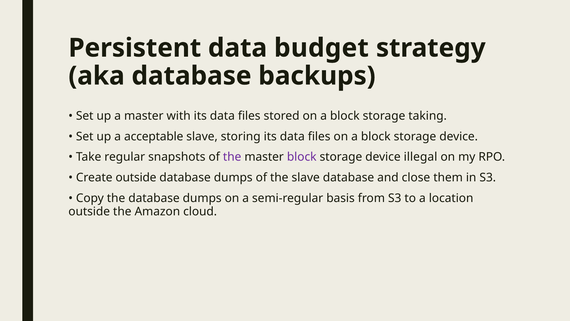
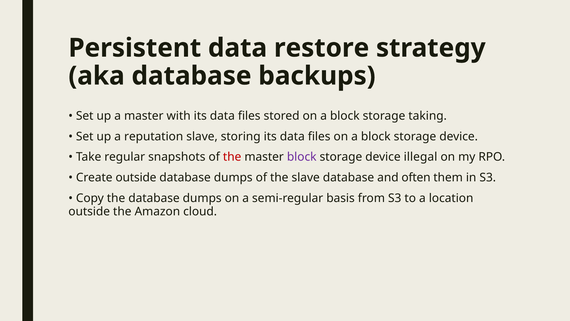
budget: budget -> restore
acceptable: acceptable -> reputation
the at (232, 157) colour: purple -> red
close: close -> often
